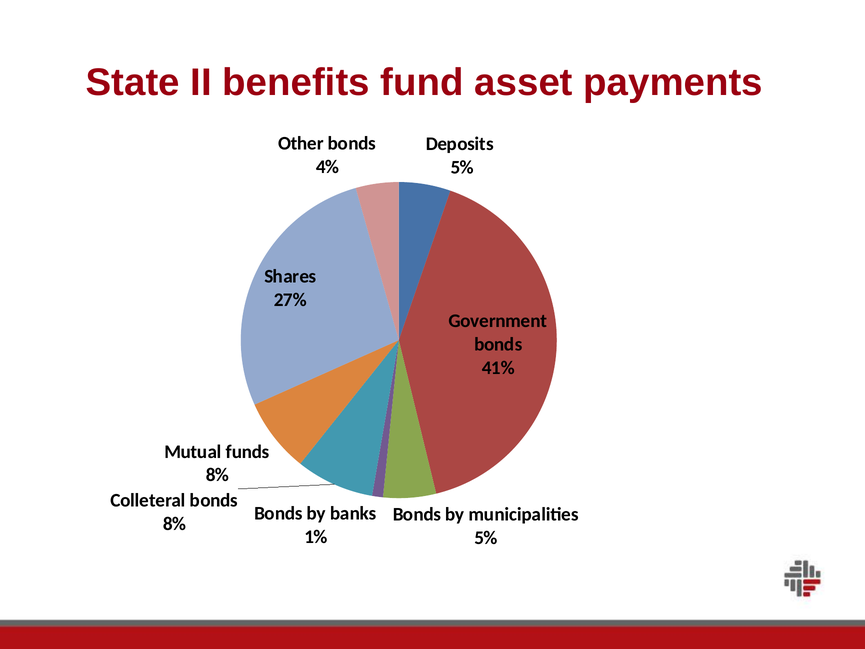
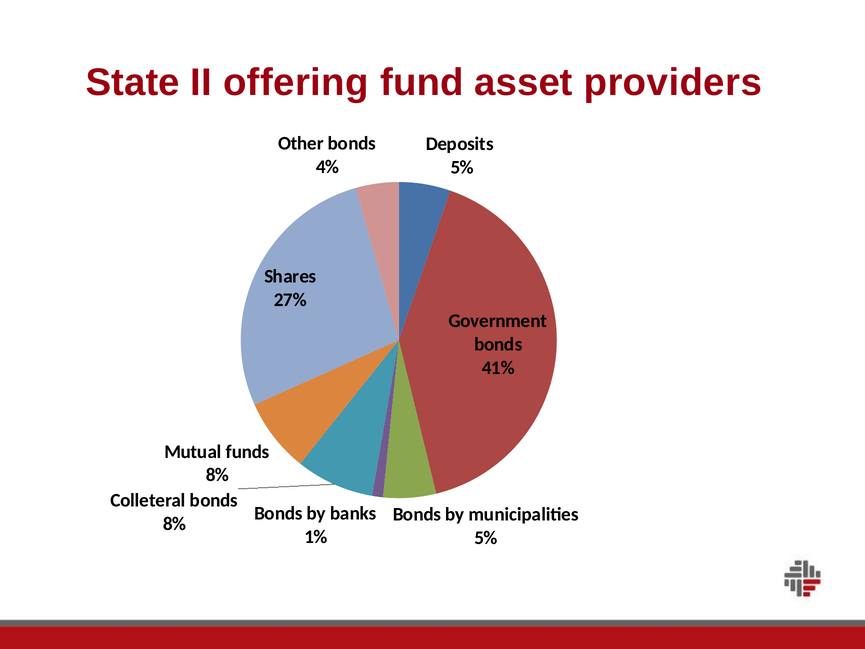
benefits: benefits -> offering
payments: payments -> providers
